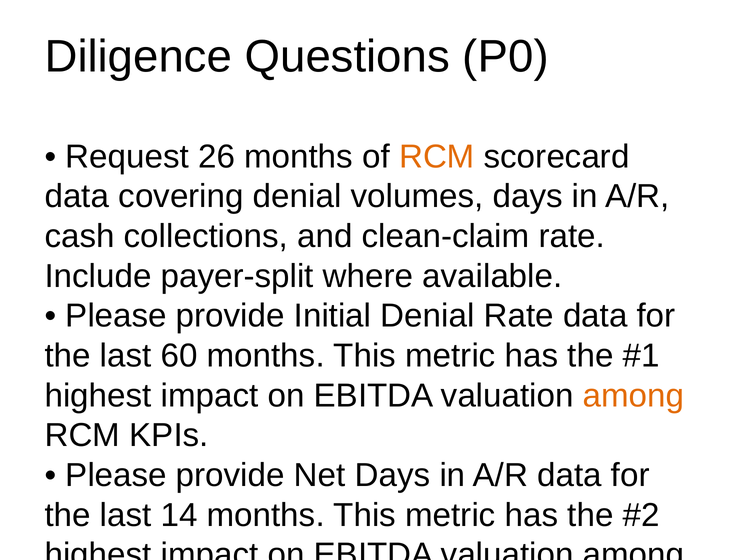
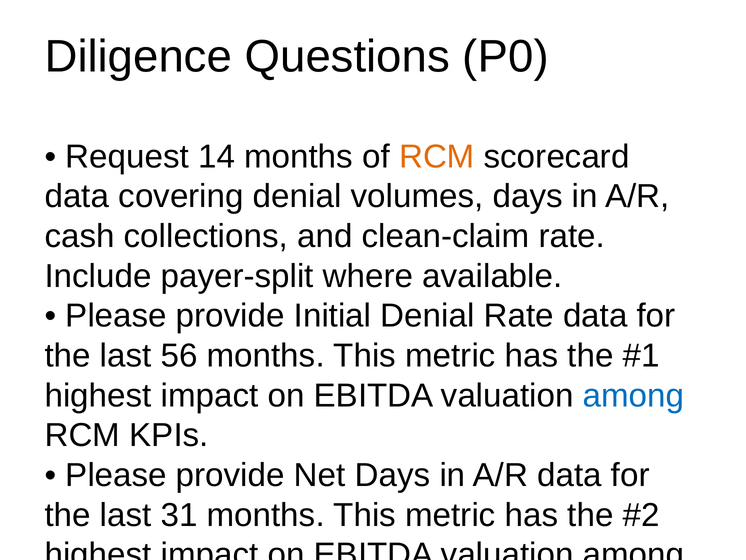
26: 26 -> 14
60: 60 -> 56
among at (634, 395) colour: orange -> blue
14: 14 -> 31
